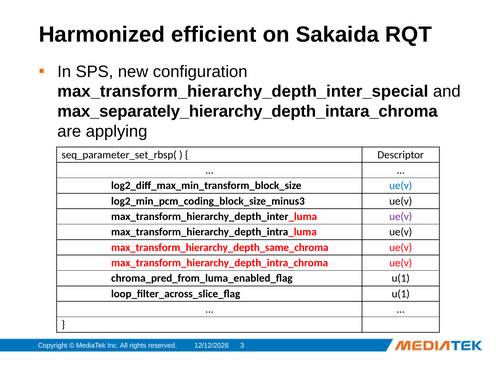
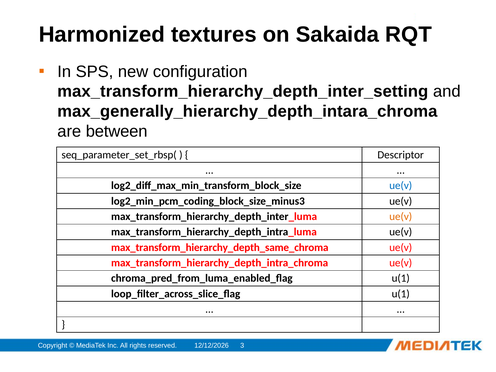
efficient: efficient -> textures
max_transform_hierarchy_depth_inter_special: max_transform_hierarchy_depth_inter_special -> max_transform_hierarchy_depth_inter_setting
max_separately_hierarchy_depth_intara_chroma: max_separately_hierarchy_depth_intara_chroma -> max_generally_hierarchy_depth_intara_chroma
applying: applying -> between
ue(v at (401, 217) colour: purple -> orange
